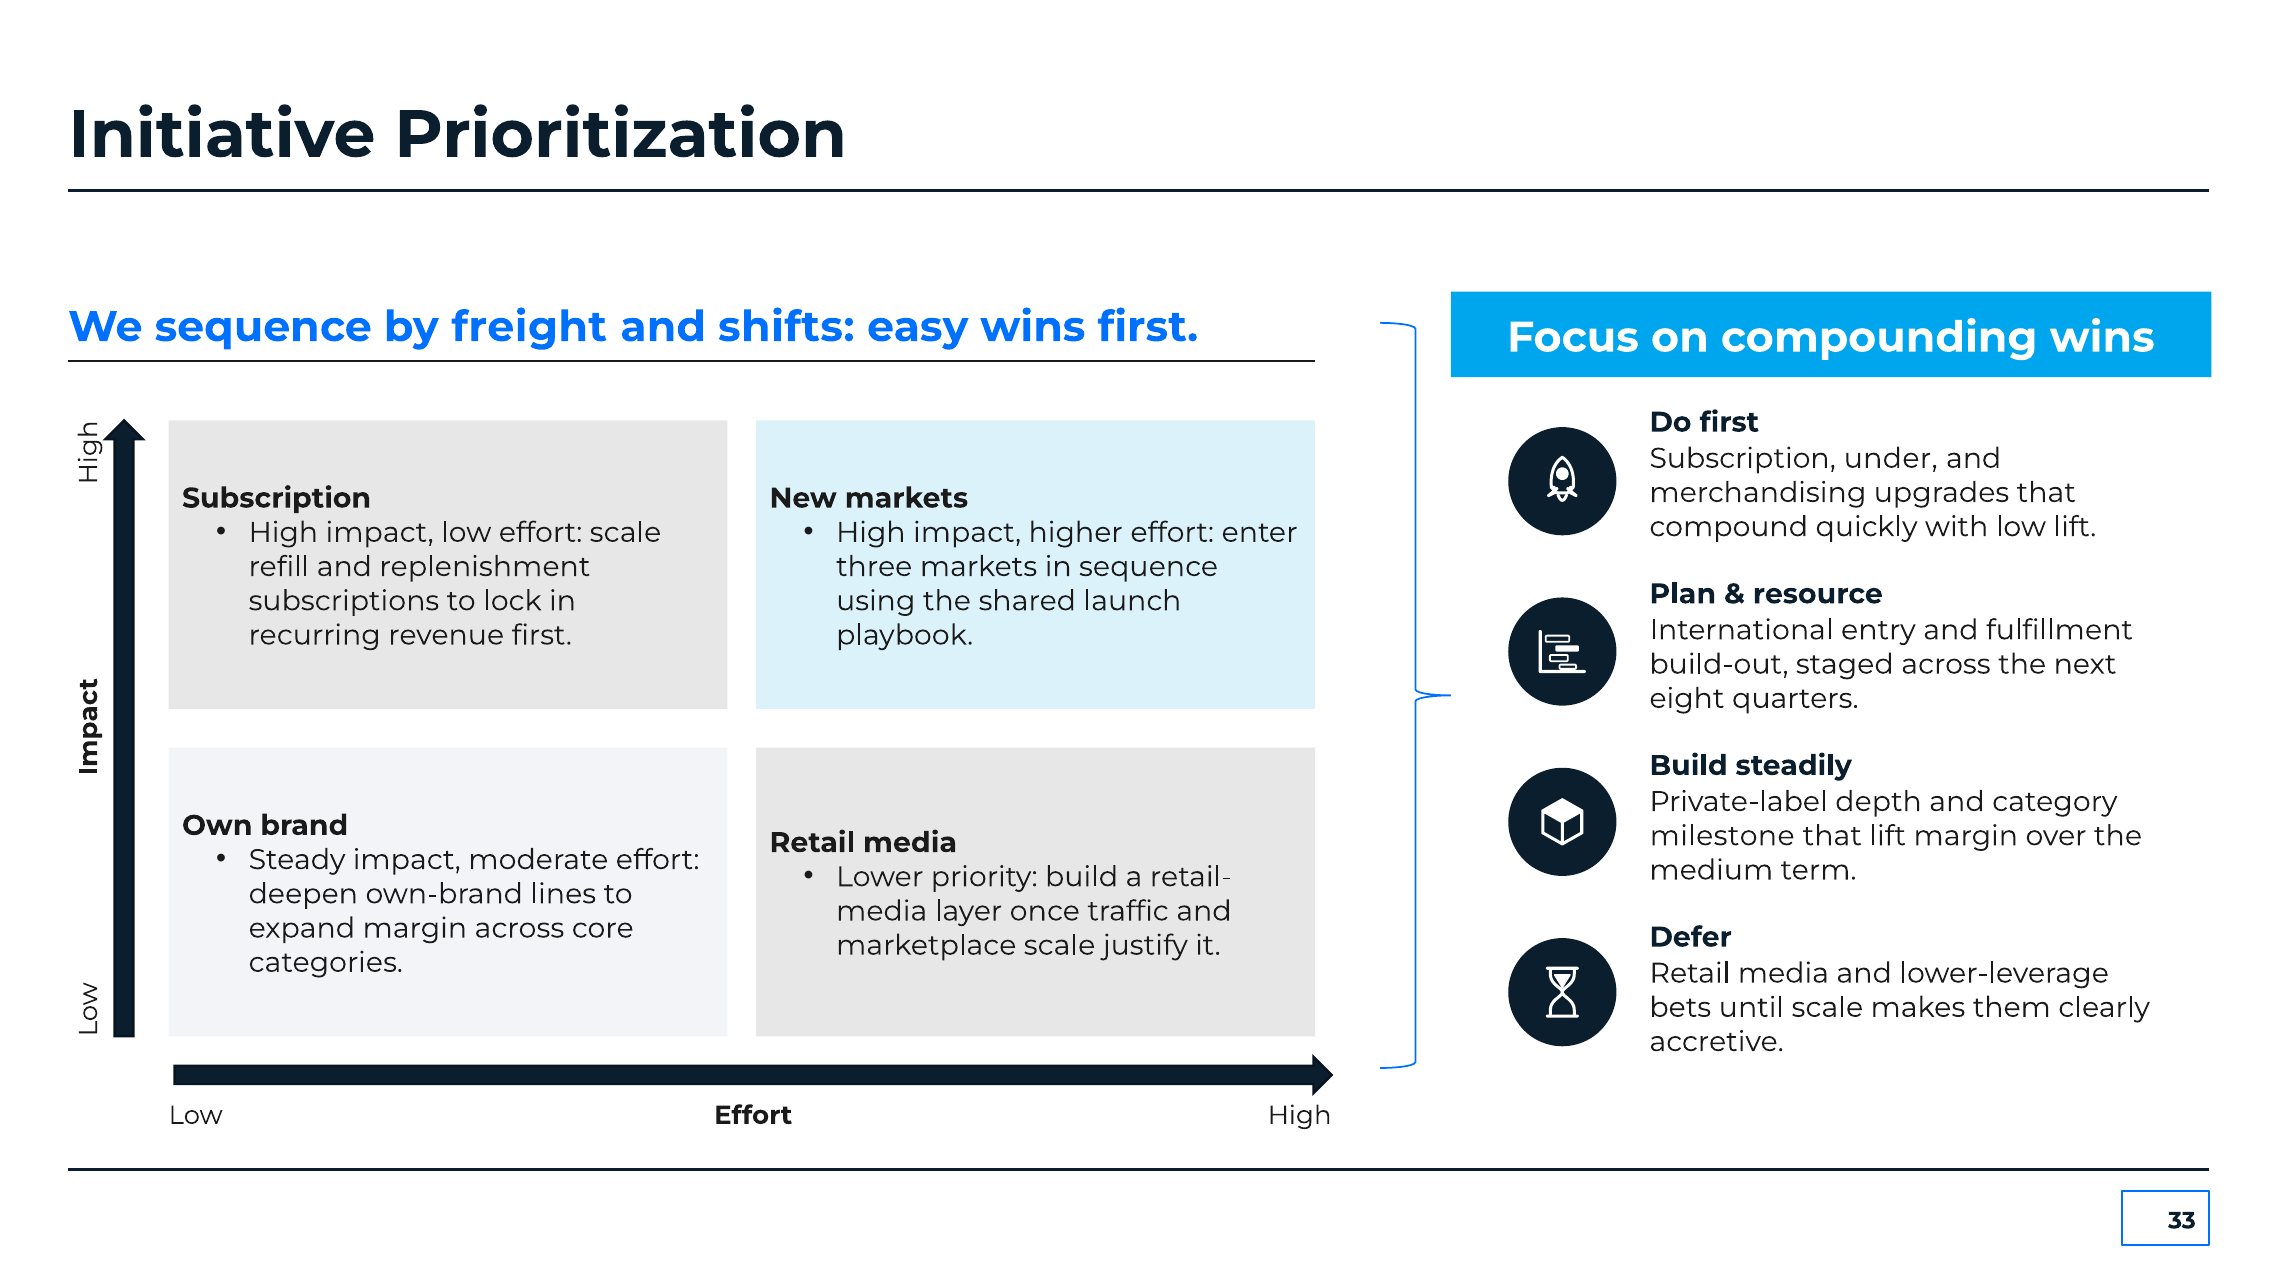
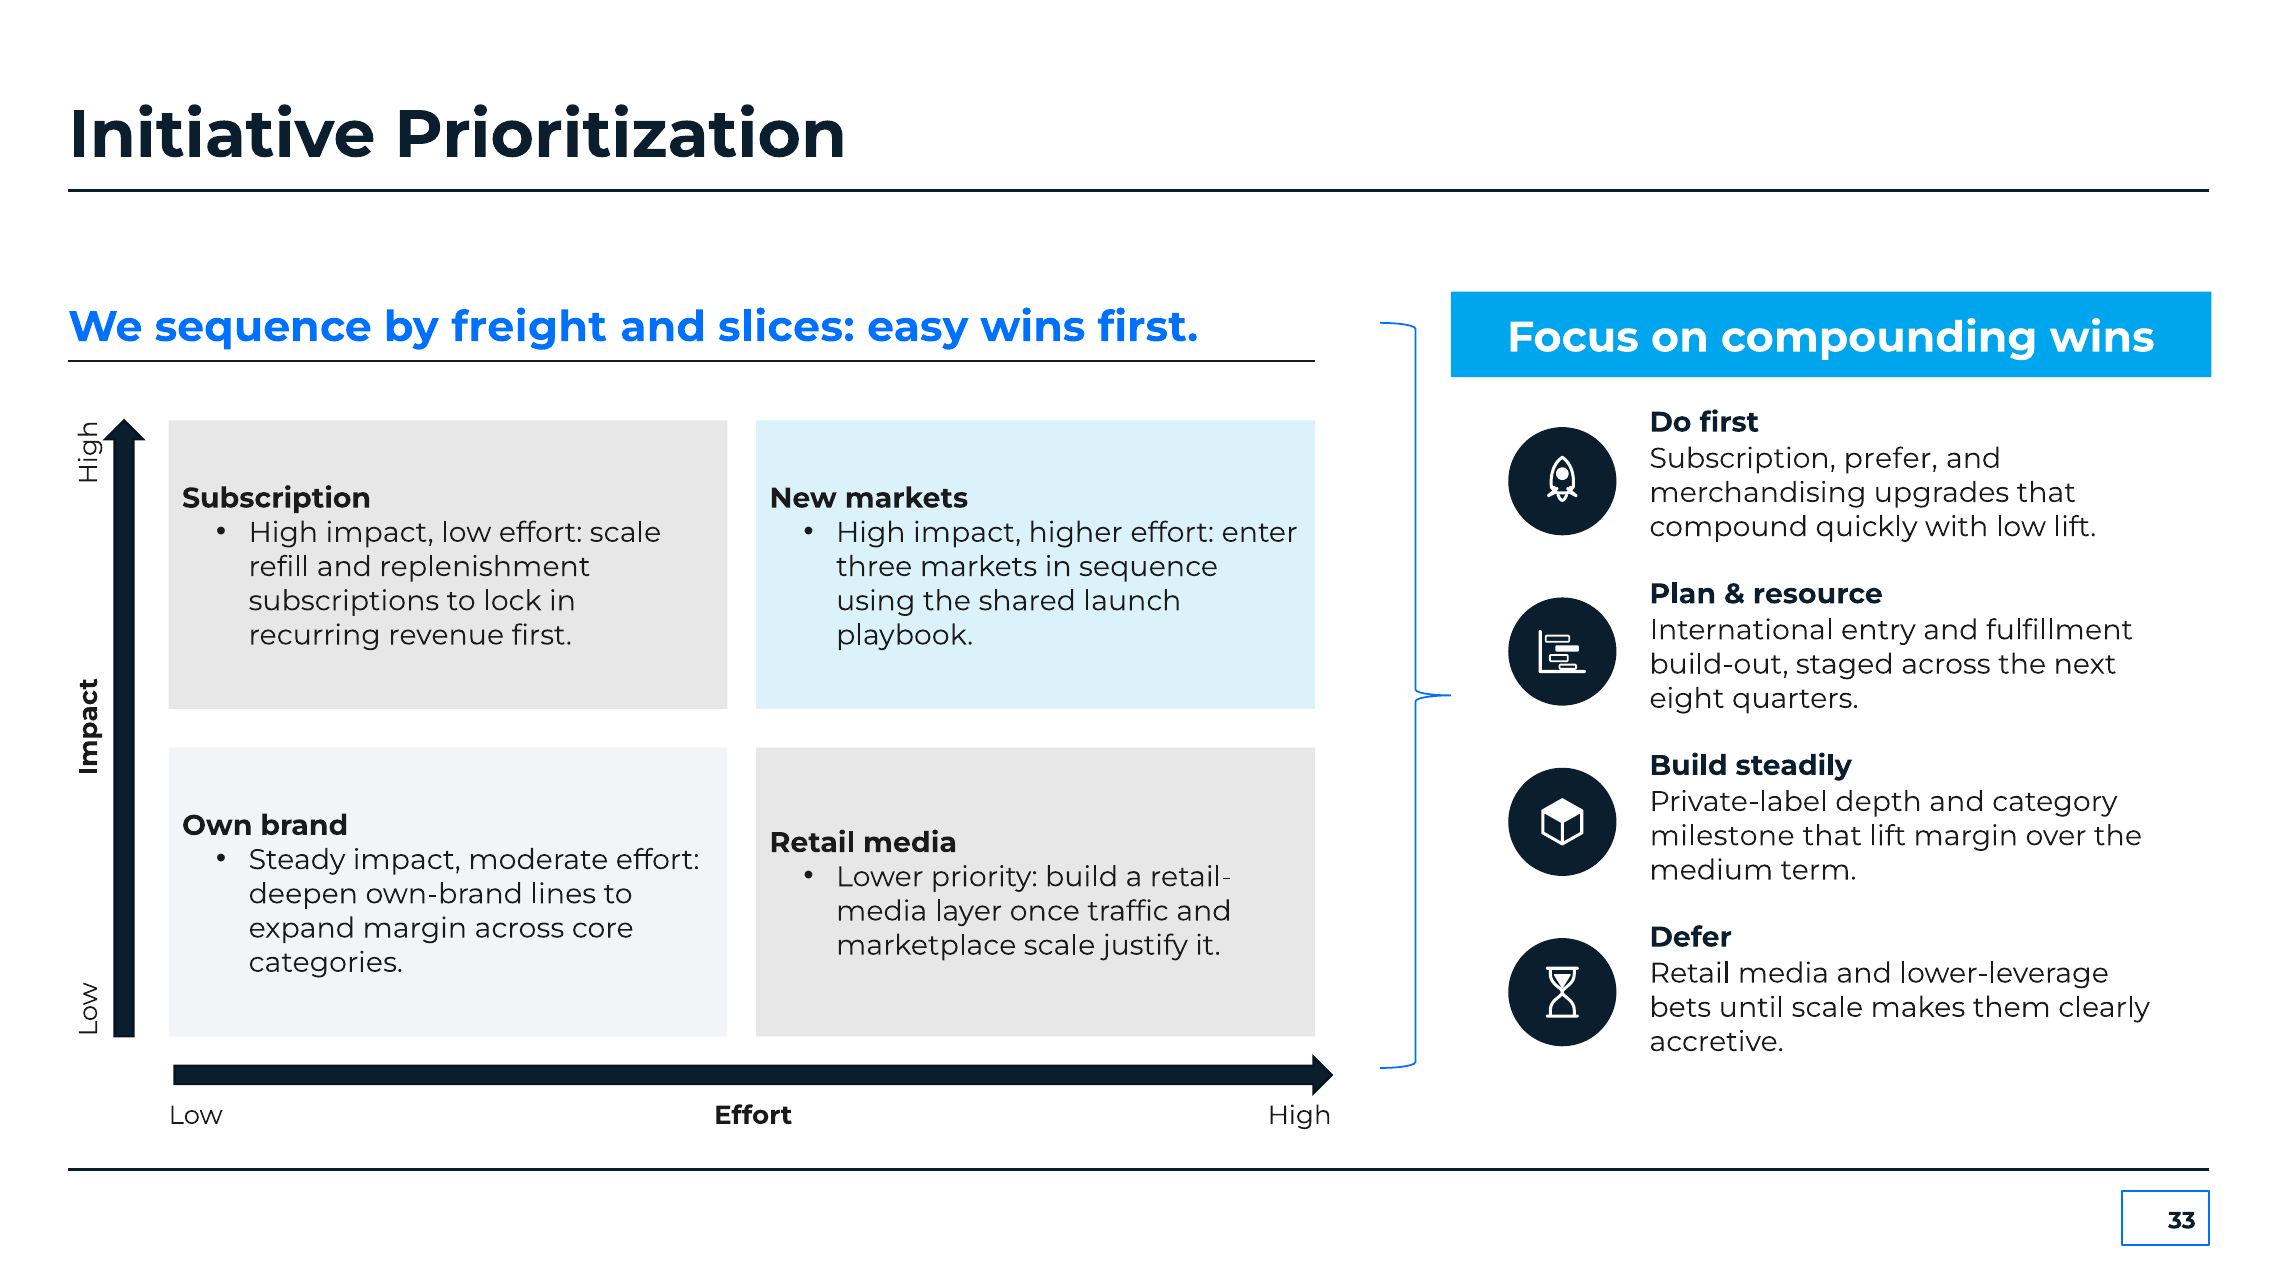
shifts: shifts -> slices
under: under -> prefer
